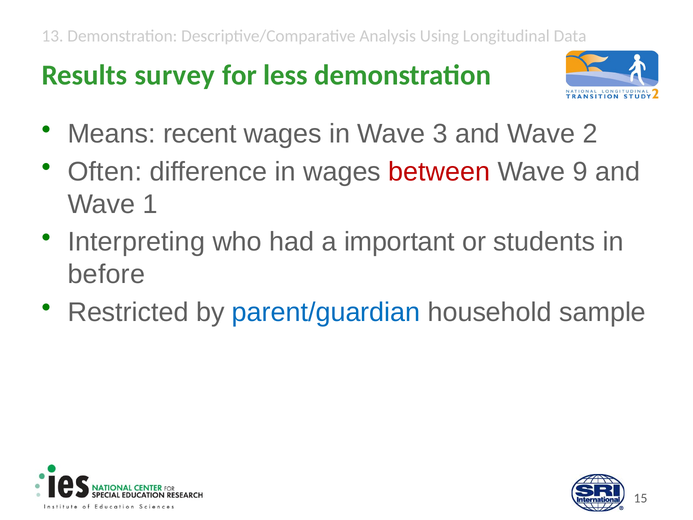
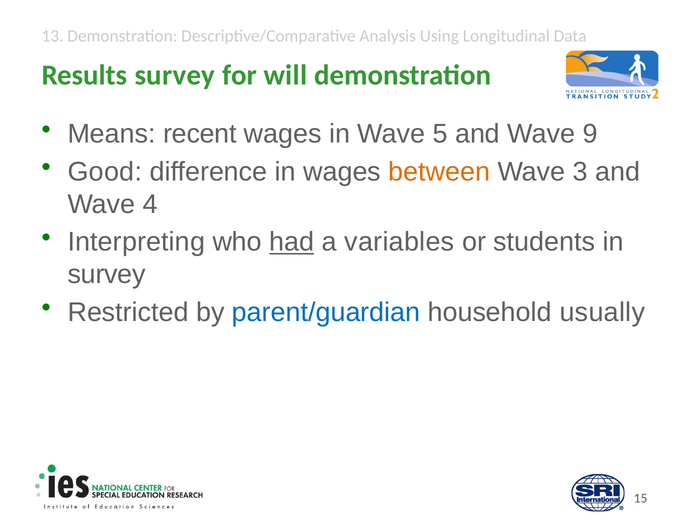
less: less -> will
3: 3 -> 5
2: 2 -> 9
Often: Often -> Good
between colour: red -> orange
9: 9 -> 3
1: 1 -> 4
had underline: none -> present
important: important -> variables
before at (106, 274): before -> survey
sample: sample -> usually
